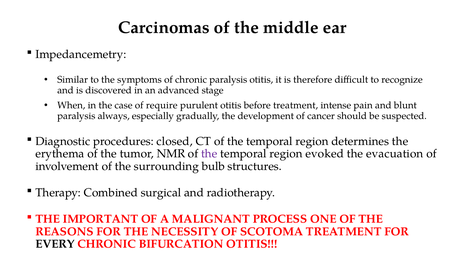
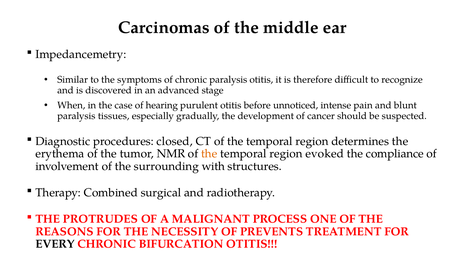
require: require -> hearing
before treatment: treatment -> unnoticed
always: always -> tissues
the at (209, 154) colour: purple -> orange
evacuation: evacuation -> compliance
bulb: bulb -> with
IMPORTANT: IMPORTANT -> PROTRUDES
SCOTOMA: SCOTOMA -> PREVENTS
